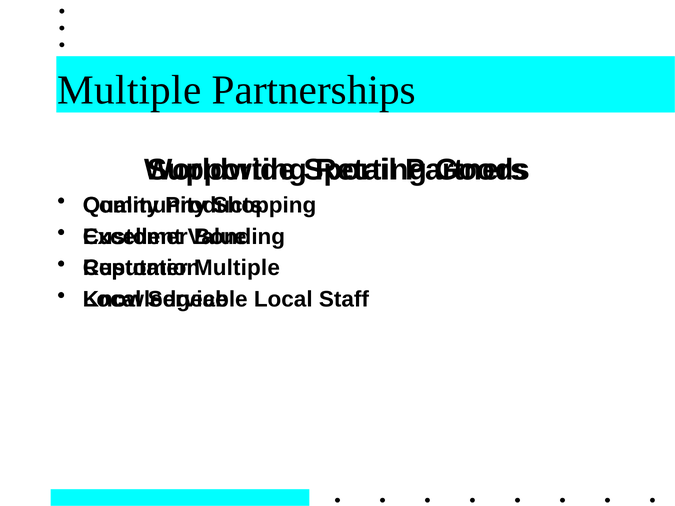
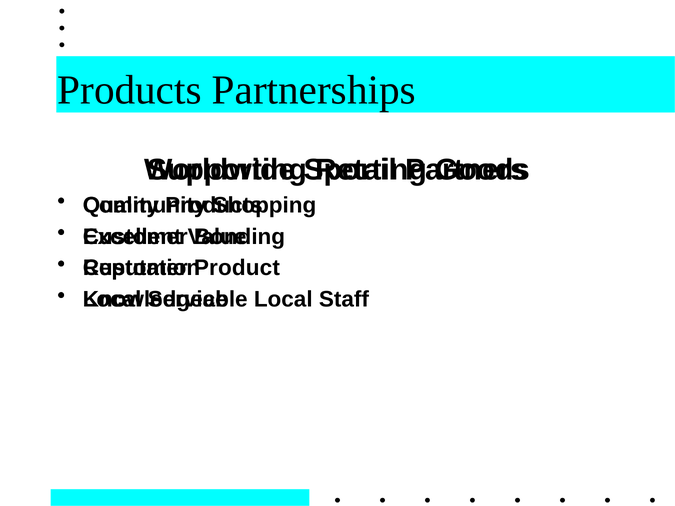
Multiple at (129, 90): Multiple -> Products
Multiple at (237, 268): Multiple -> Product
